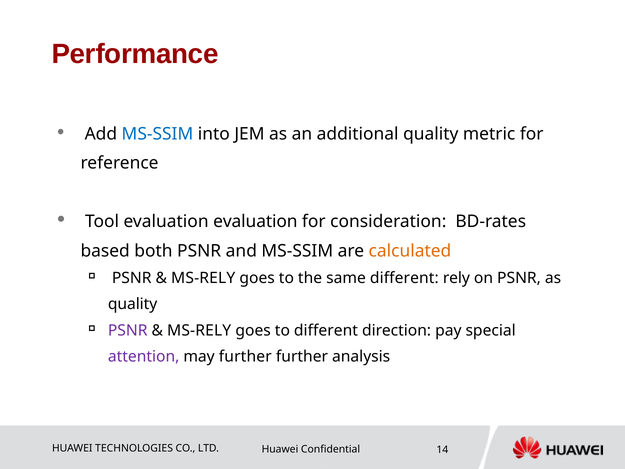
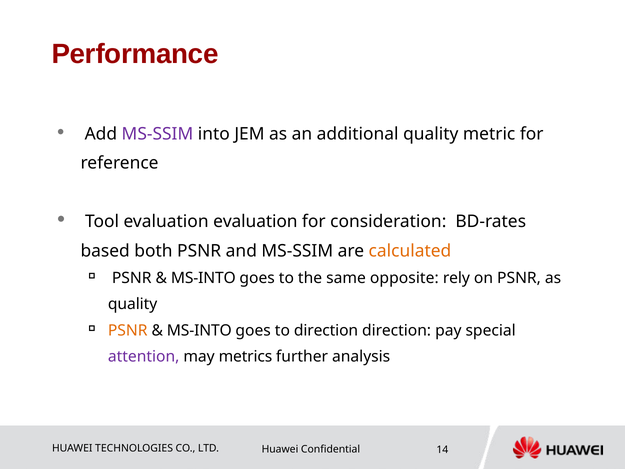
MS-SSIM at (157, 134) colour: blue -> purple
MS-RELY at (203, 278): MS-RELY -> MS-INTO
same different: different -> opposite
PSNR at (128, 330) colour: purple -> orange
MS-RELY at (199, 330): MS-RELY -> MS-INTO
to different: different -> direction
may further: further -> metrics
